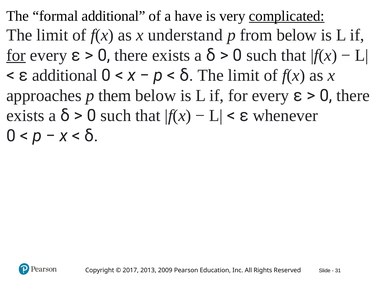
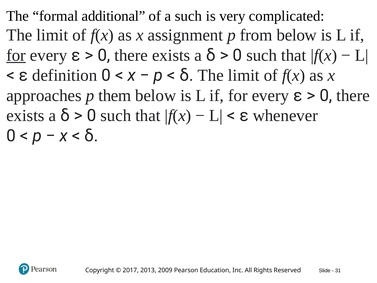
a have: have -> such
complicated underline: present -> none
understand: understand -> assignment
ε additional: additional -> definition
